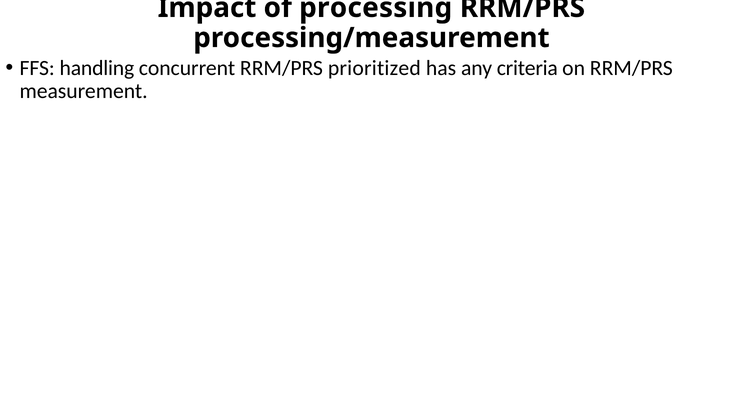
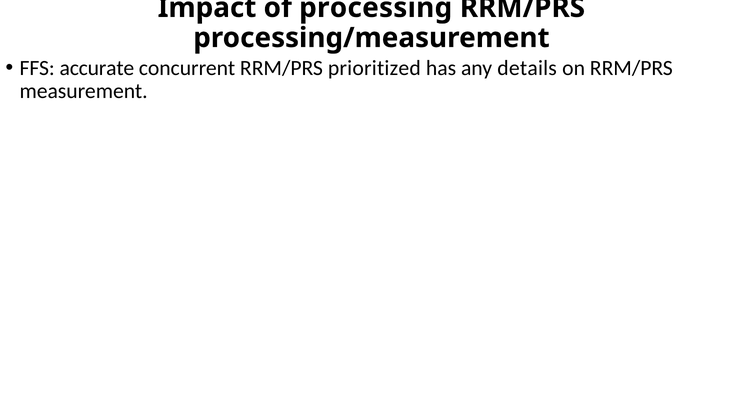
handling: handling -> accurate
criteria: criteria -> details
